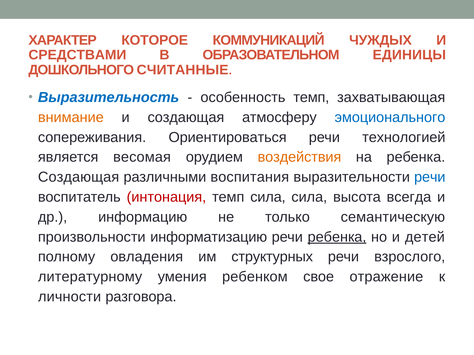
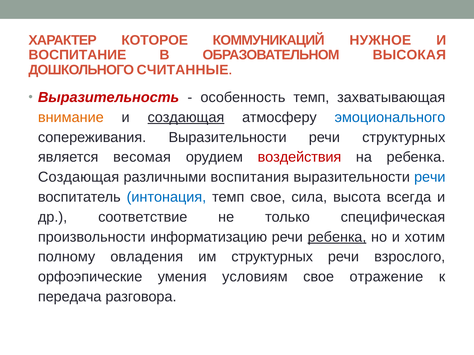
ЧУЖДЫХ: ЧУЖДЫХ -> НУЖНОЕ
СРЕДСТВАМИ: СРЕДСТВАМИ -> ВОСПИТАНИЕ
ЕДИНИЦЫ: ЕДИНИЦЫ -> ВЫСОКАЯ
Выразительность colour: blue -> red
создающая at (186, 118) underline: none -> present
сопереживания Ориентироваться: Ориентироваться -> Выразительности
речи технологией: технологией -> структурных
воздействия colour: orange -> red
интонация colour: red -> blue
темп сила: сила -> свое
информацию: информацию -> соответствие
семантическую: семантическую -> специфическая
детей: детей -> хотим
литературному: литературному -> орфоэпические
ребенком: ребенком -> условиям
личности: личности -> передача
